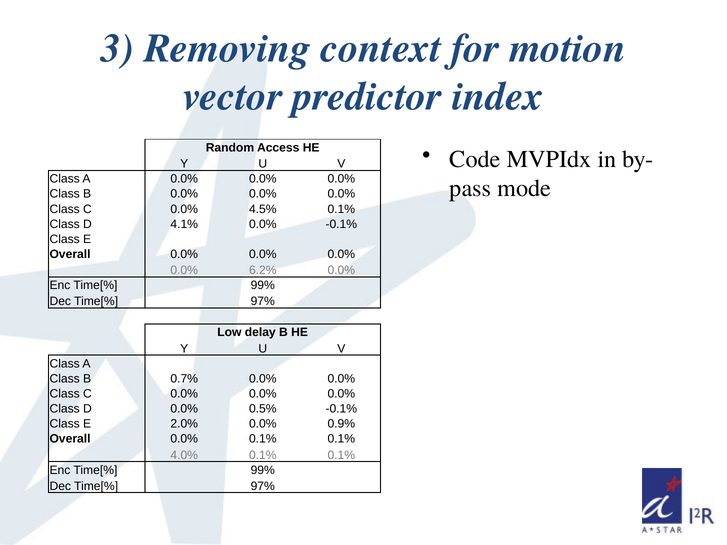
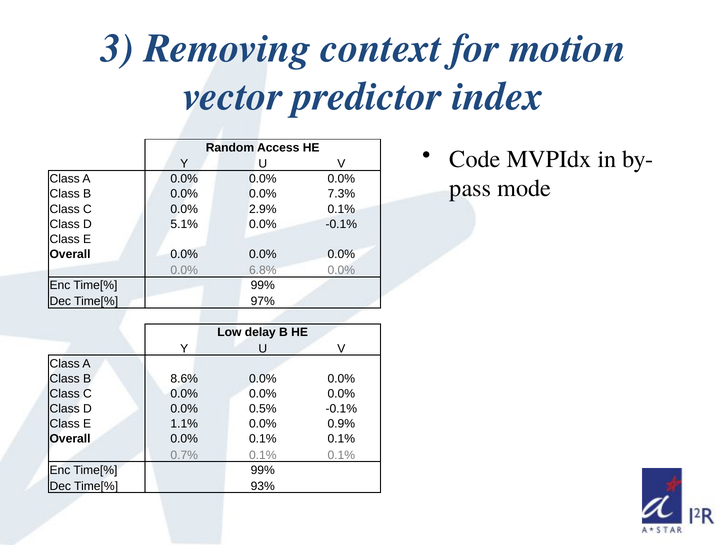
B 0.0% 0.0% 0.0%: 0.0% -> 7.3%
4.5%: 4.5% -> 2.9%
4.1%: 4.1% -> 5.1%
6.2%: 6.2% -> 6.8%
0.7%: 0.7% -> 8.6%
2.0%: 2.0% -> 1.1%
4.0%: 4.0% -> 0.7%
97% at (263, 486): 97% -> 93%
